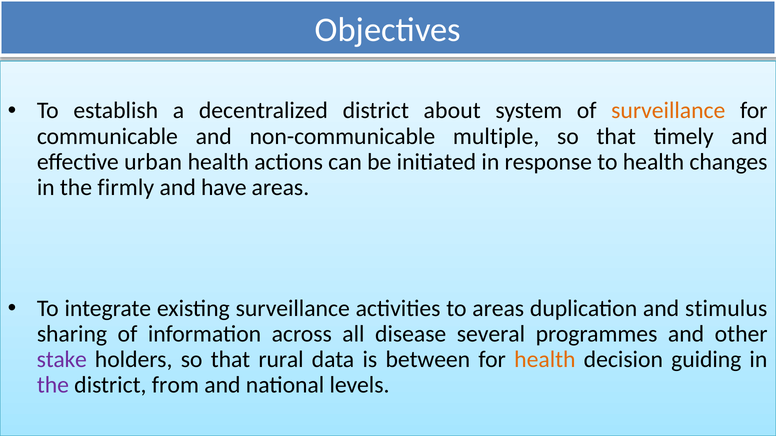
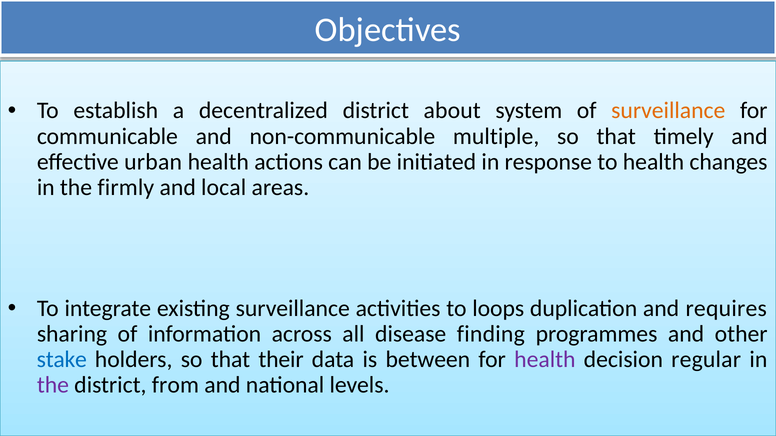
have: have -> local
to areas: areas -> loops
stimulus: stimulus -> requires
several: several -> finding
stake colour: purple -> blue
rural: rural -> their
health at (545, 360) colour: orange -> purple
guiding: guiding -> regular
